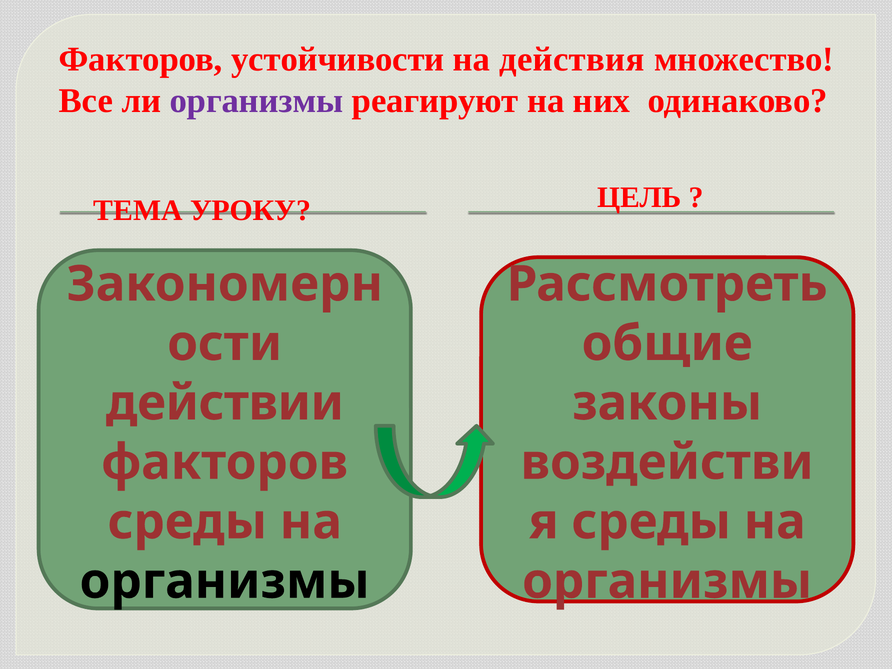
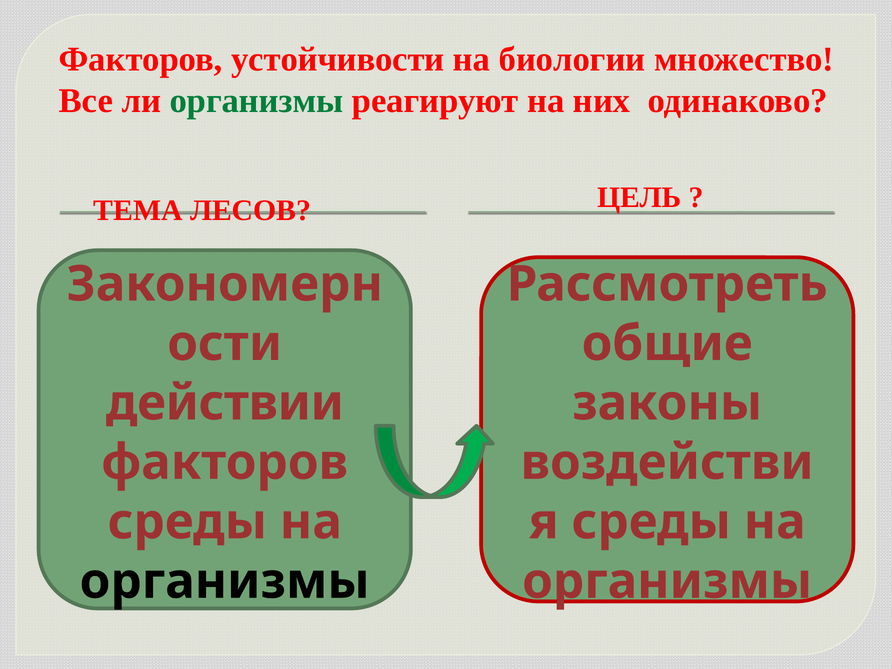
действия: действия -> биологии
организмы at (256, 101) colour: purple -> green
УРОКУ: УРОКУ -> ЛЕСОВ
